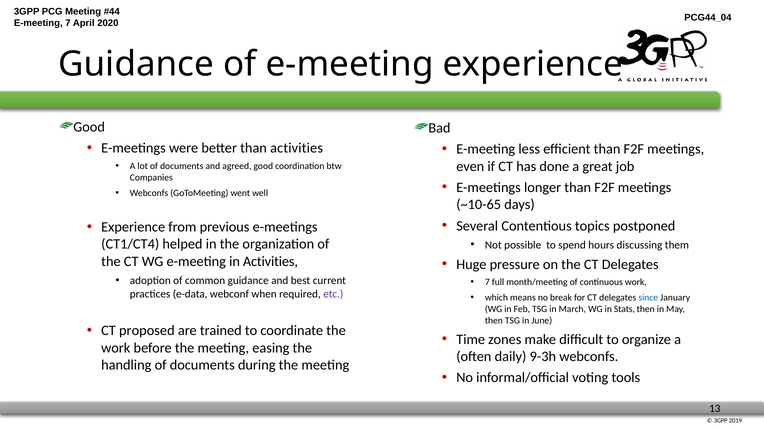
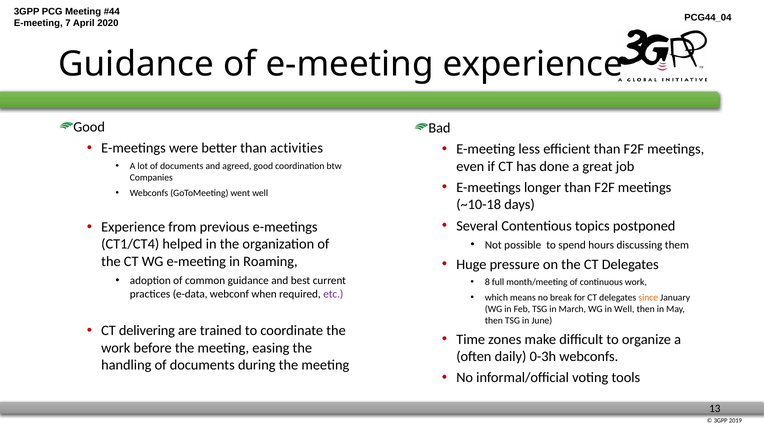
~10-65: ~10-65 -> ~10-18
in Activities: Activities -> Roaming
7 at (487, 282): 7 -> 8
since colour: blue -> orange
in Stats: Stats -> Well
proposed: proposed -> delivering
9-3h: 9-3h -> 0-3h
